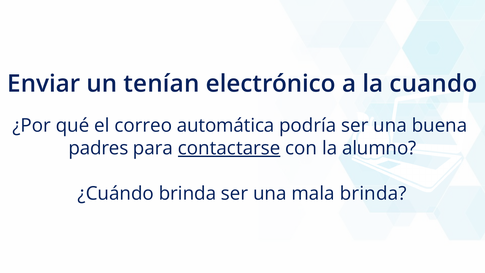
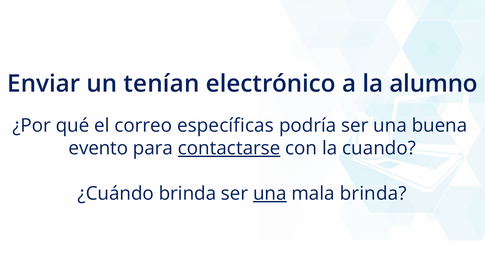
cuando: cuando -> alumno
automática: automática -> específicas
padres: padres -> evento
alumno: alumno -> cuando
una at (270, 193) underline: none -> present
